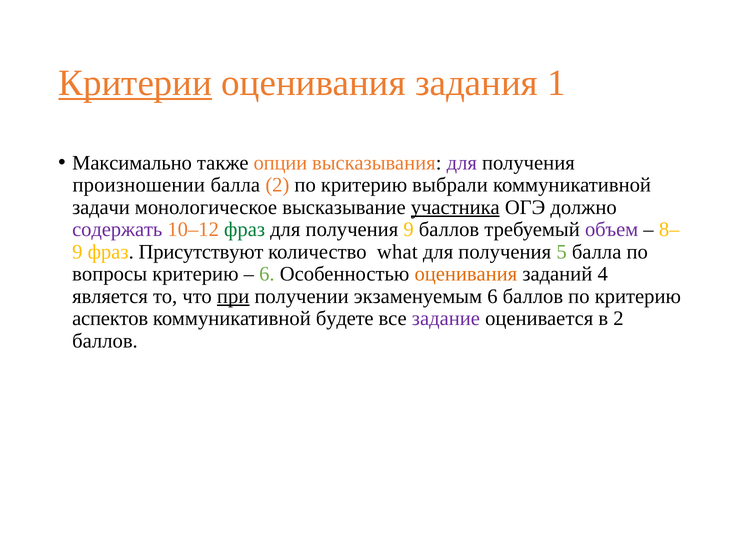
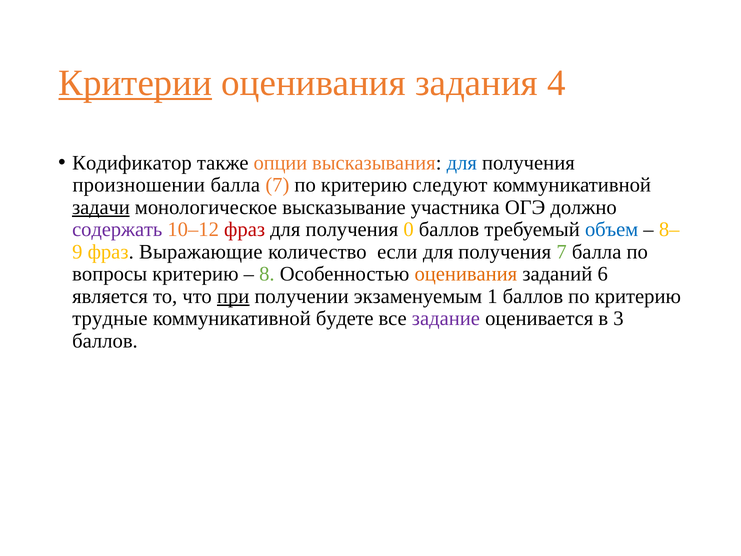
1: 1 -> 4
Максимально: Максимально -> Кодификатор
для at (462, 163) colour: purple -> blue
балла 2: 2 -> 7
выбрали: выбрали -> следуют
задачи underline: none -> present
участника underline: present -> none
фраз at (245, 229) colour: green -> red
получения 9: 9 -> 0
объем colour: purple -> blue
Присутствуют: Присутствуют -> Выражающие
what: what -> если
получения 5: 5 -> 7
6 at (267, 274): 6 -> 8
4: 4 -> 6
экзаменуемым 6: 6 -> 1
аспектов: аспектов -> трудные
в 2: 2 -> 3
